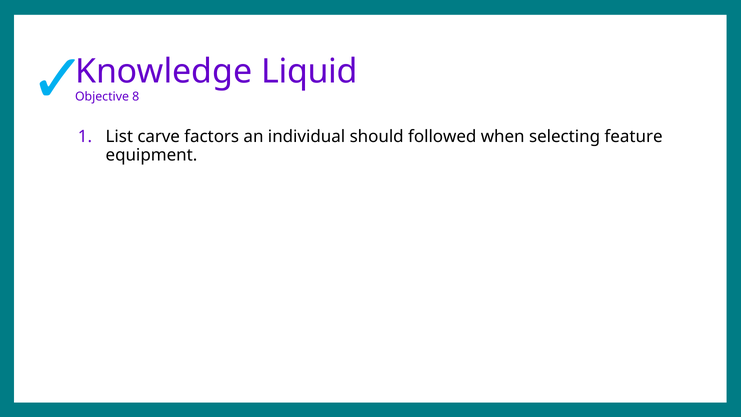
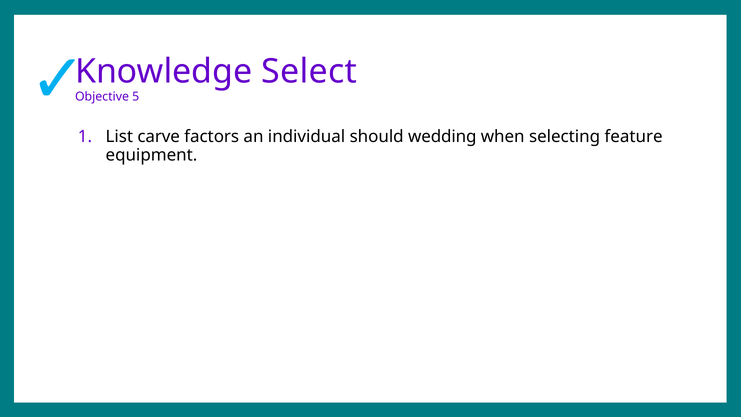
Liquid: Liquid -> Select
8: 8 -> 5
followed: followed -> wedding
